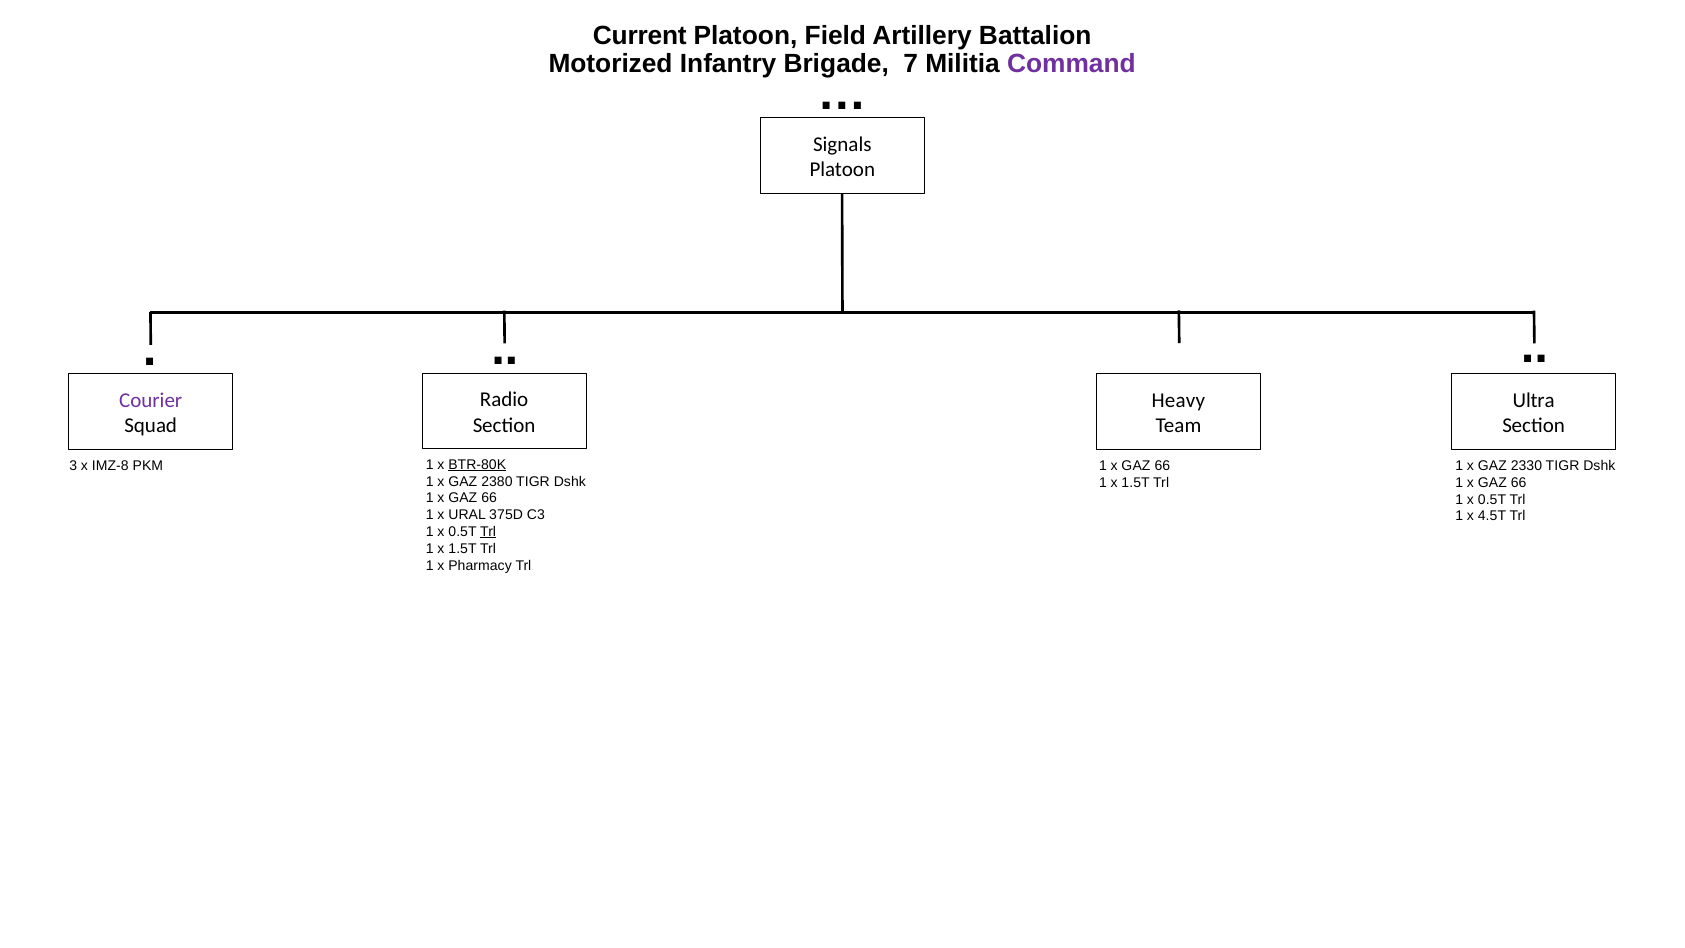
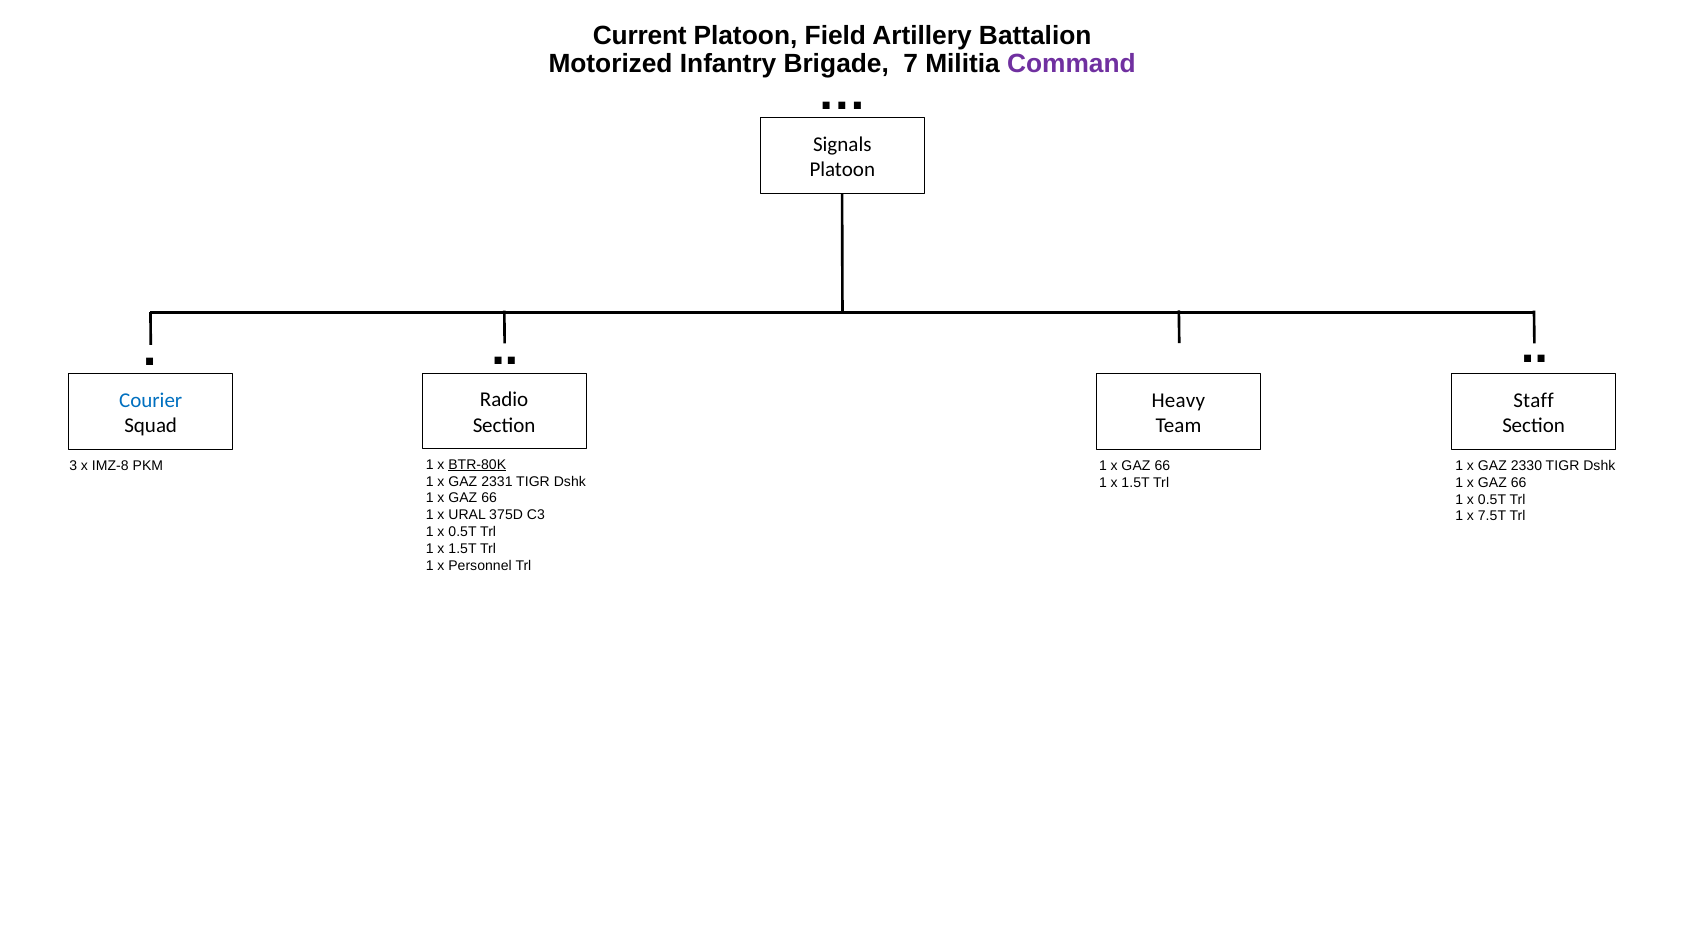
Courier colour: purple -> blue
Ultra: Ultra -> Staff
2380: 2380 -> 2331
4.5T: 4.5T -> 7.5T
Trl at (488, 532) underline: present -> none
Pharmacy: Pharmacy -> Personnel
